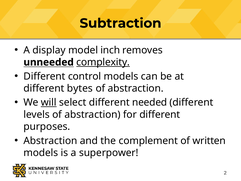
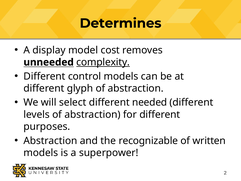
Subtraction: Subtraction -> Determines
inch: inch -> cost
bytes: bytes -> glyph
will underline: present -> none
complement: complement -> recognizable
